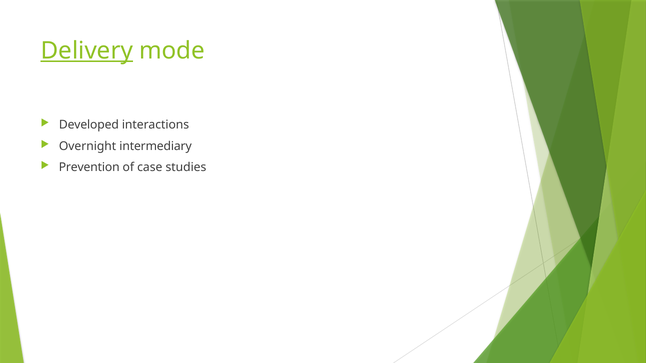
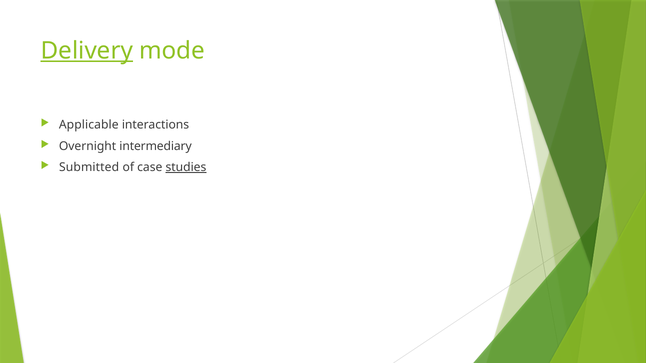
Developed: Developed -> Applicable
Prevention: Prevention -> Submitted
studies underline: none -> present
